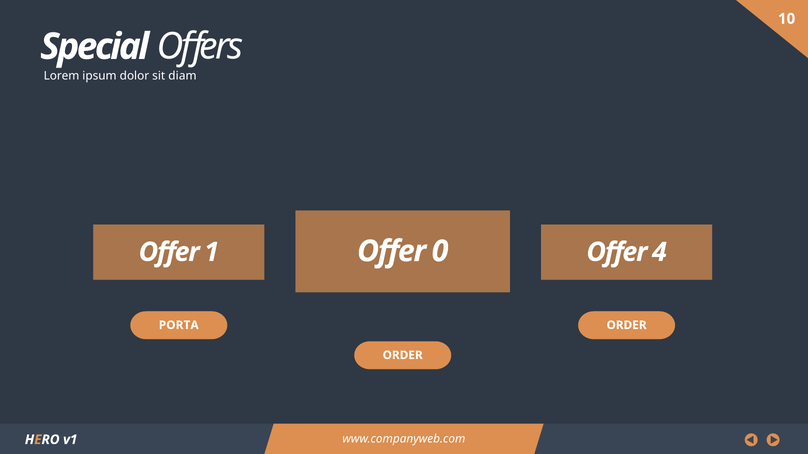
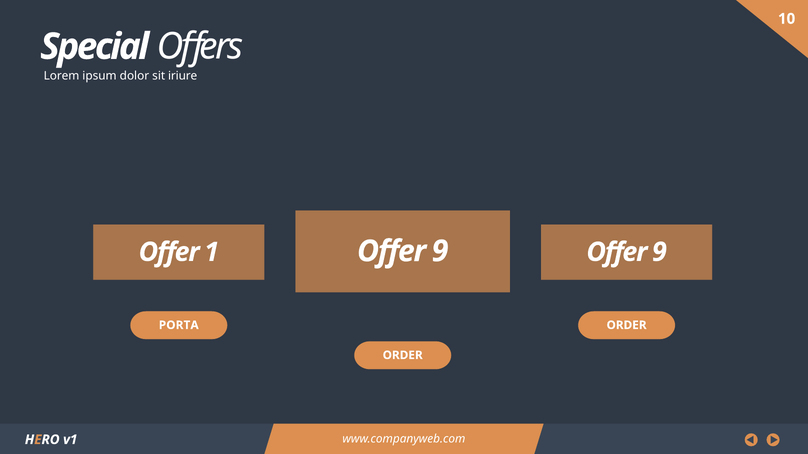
diam: diam -> iriure
0 at (440, 252): 0 -> 9
4 at (659, 252): 4 -> 9
